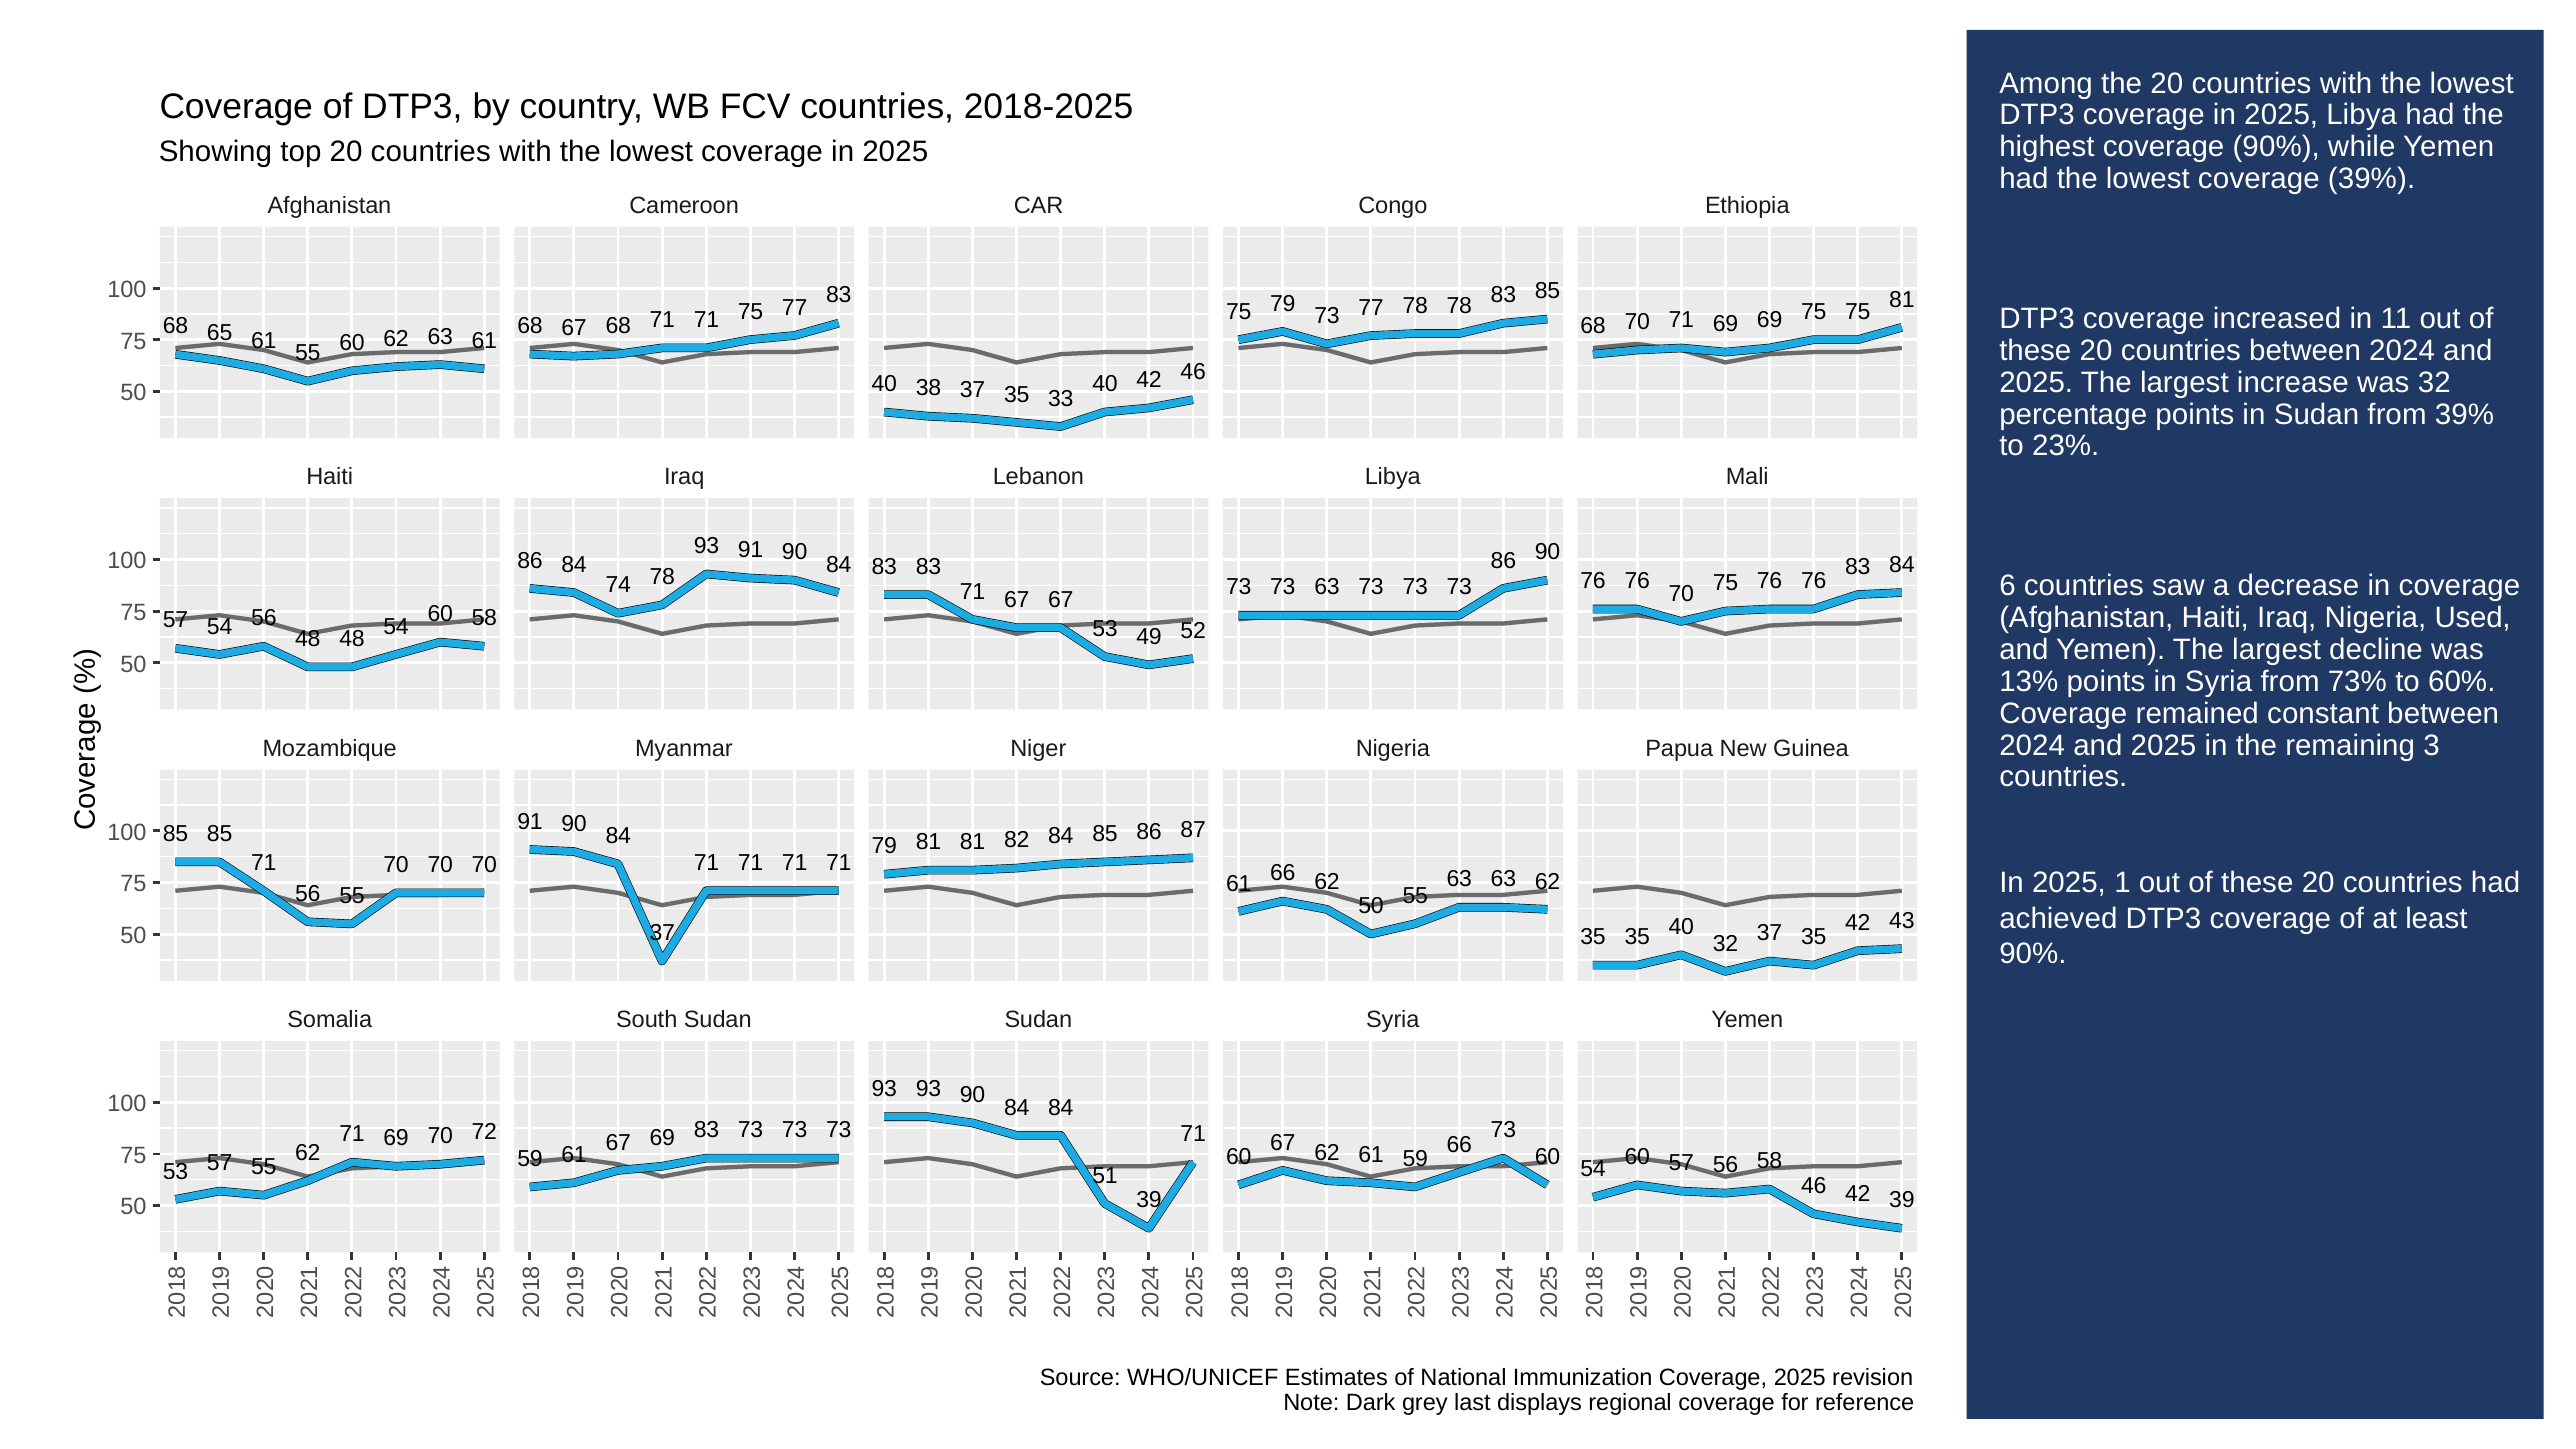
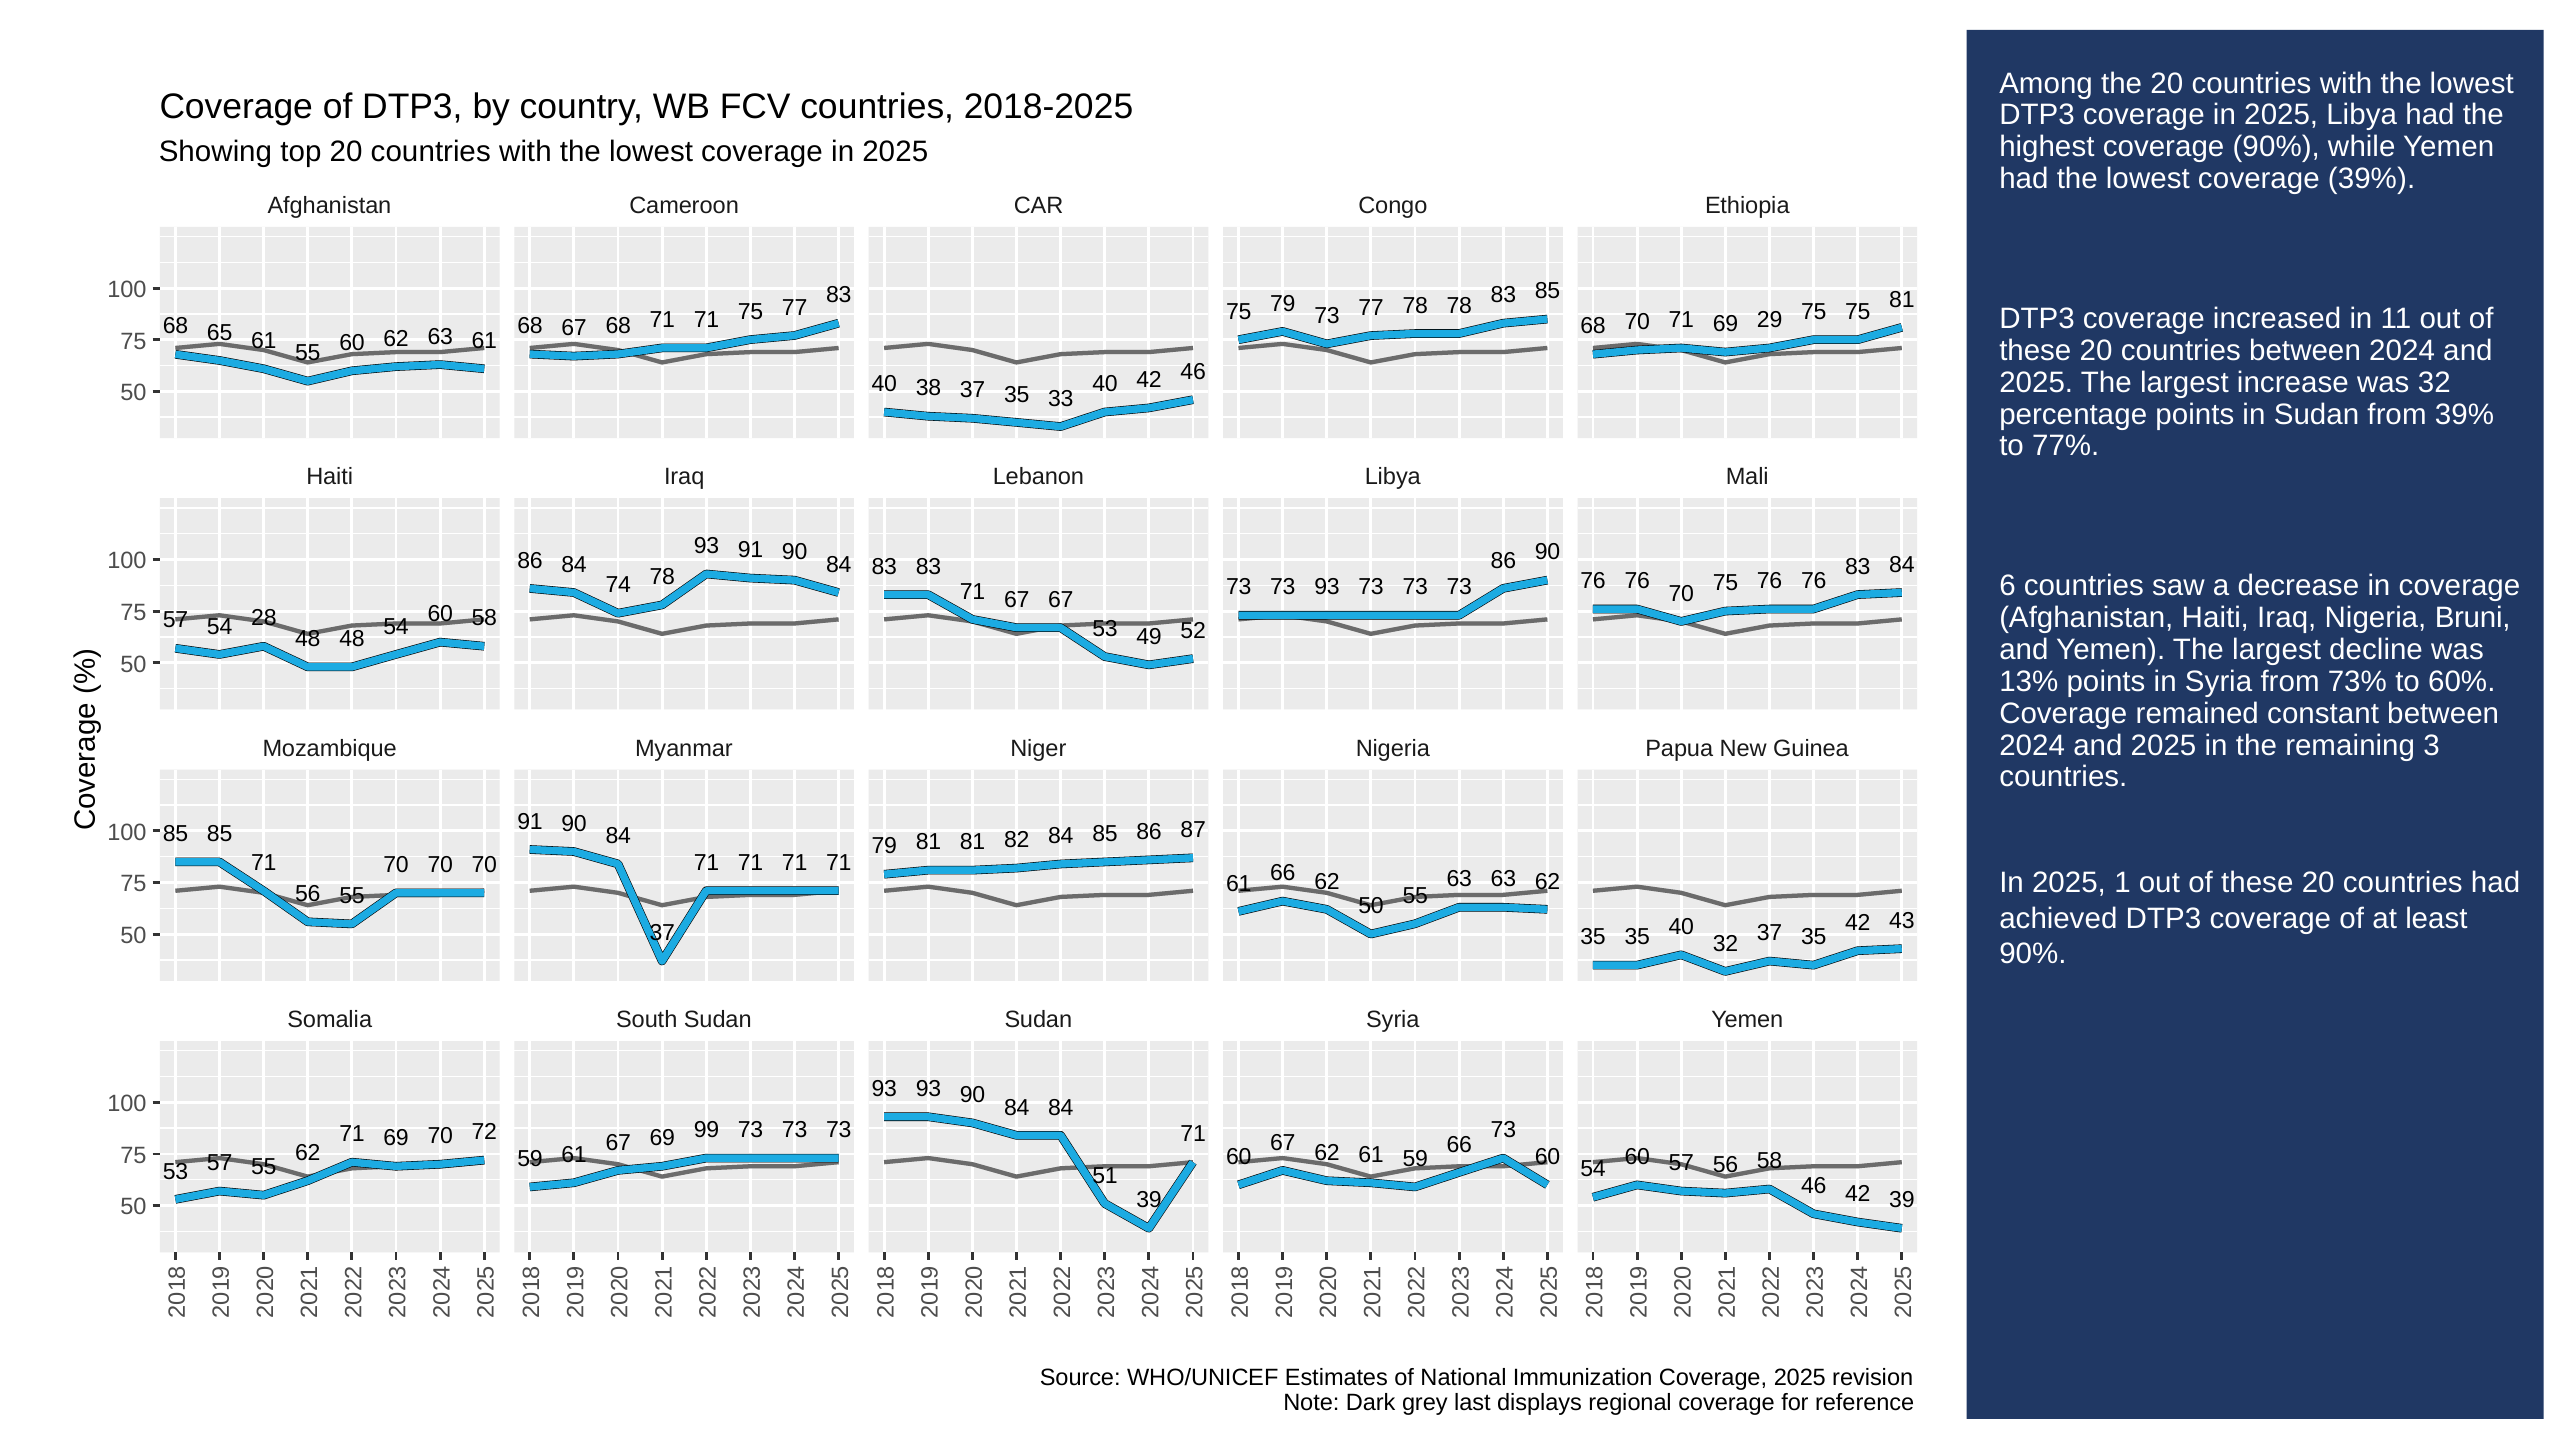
69 69: 69 -> 29
23%: 23% -> 77%
73 63: 63 -> 93
Used: Used -> Bruni
54 56: 56 -> 28
69 83: 83 -> 99
